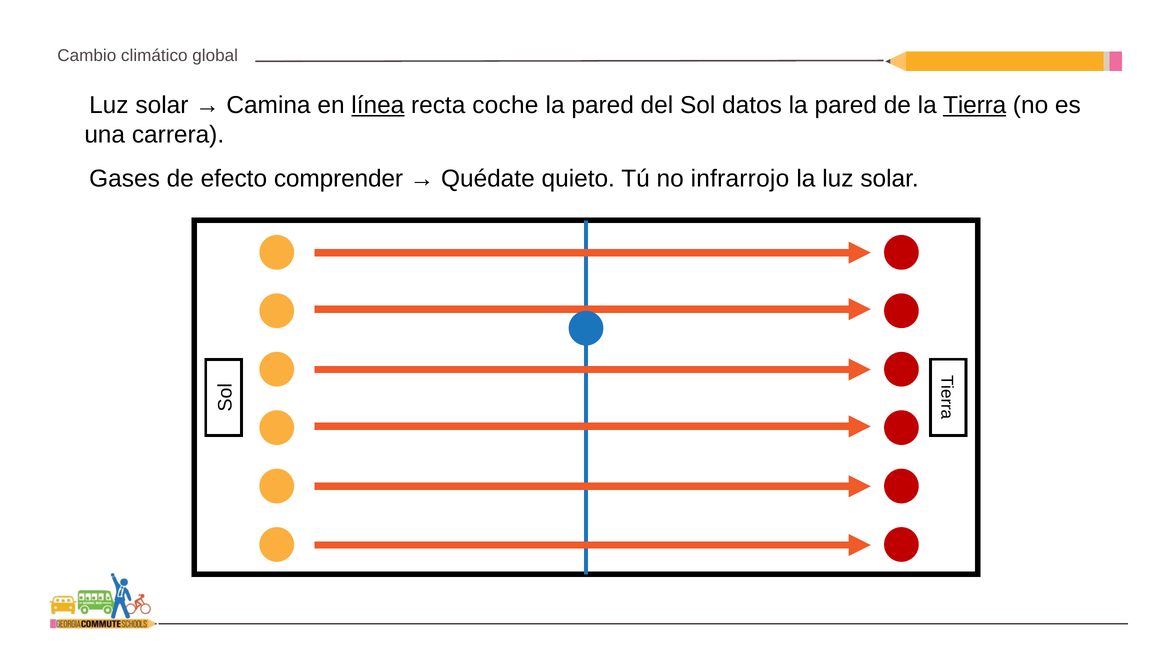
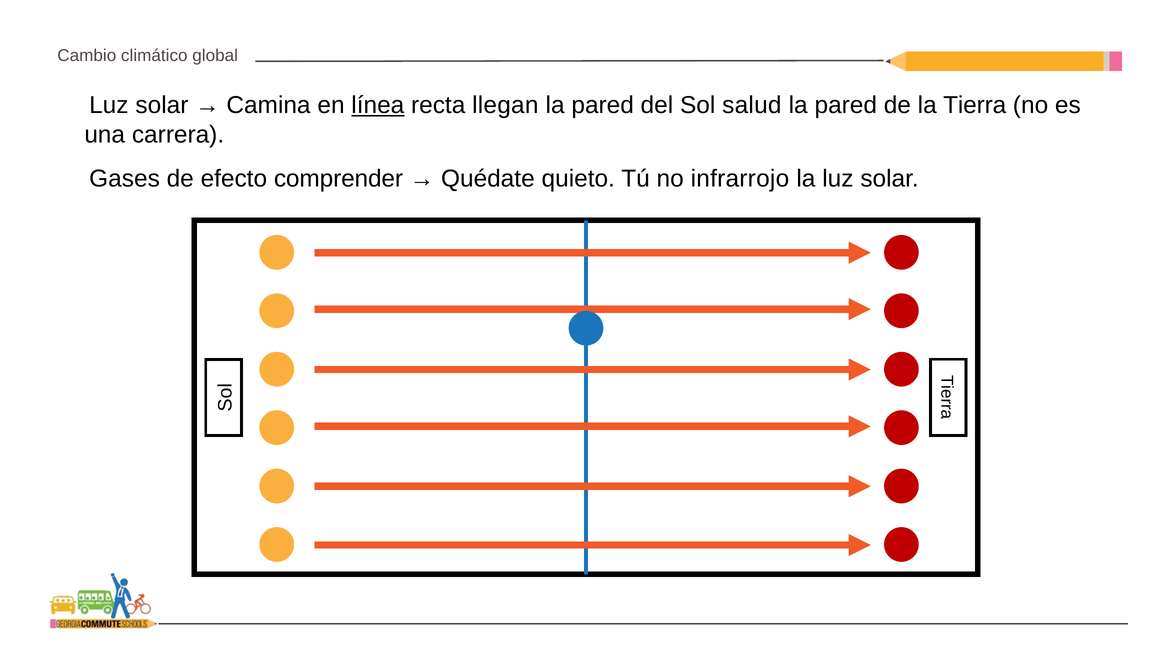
coche: coche -> llegan
datos: datos -> salud
Tierra underline: present -> none
